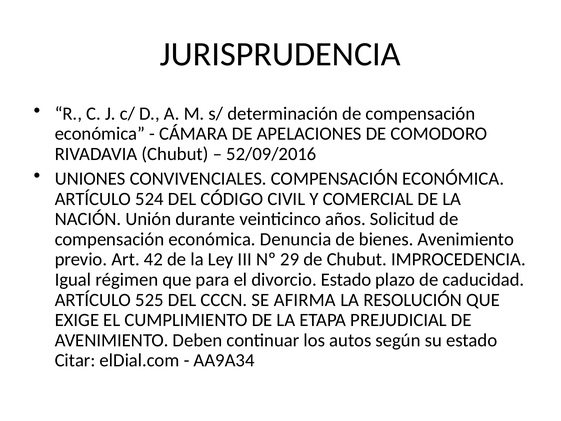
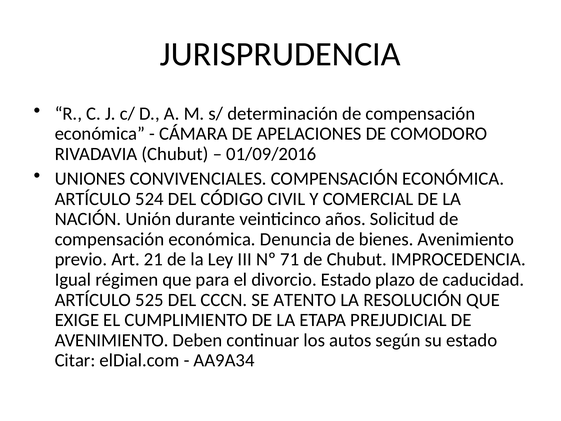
52/09/2016: 52/09/2016 -> 01/09/2016
42: 42 -> 21
29: 29 -> 71
AFIRMA: AFIRMA -> ATENTO
